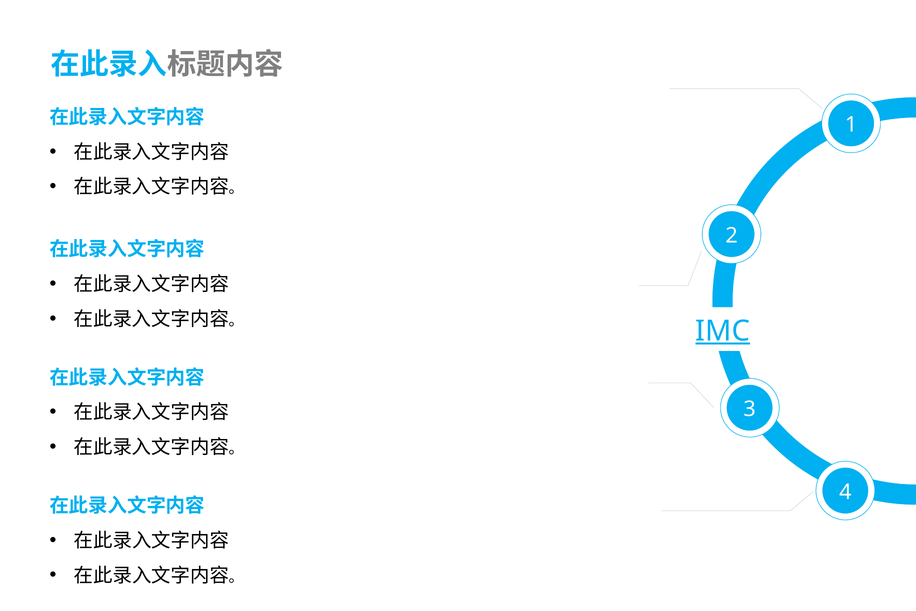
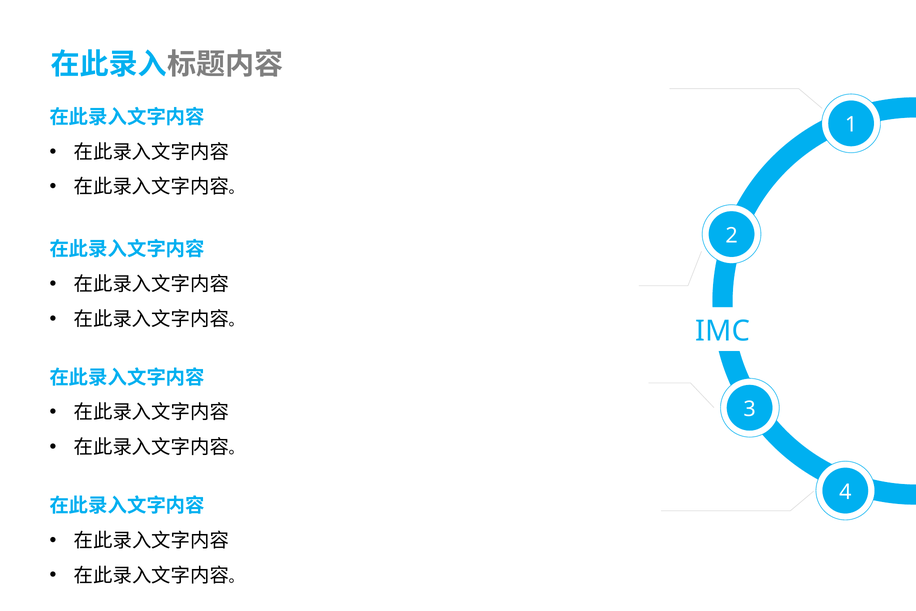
IMC underline: present -> none
